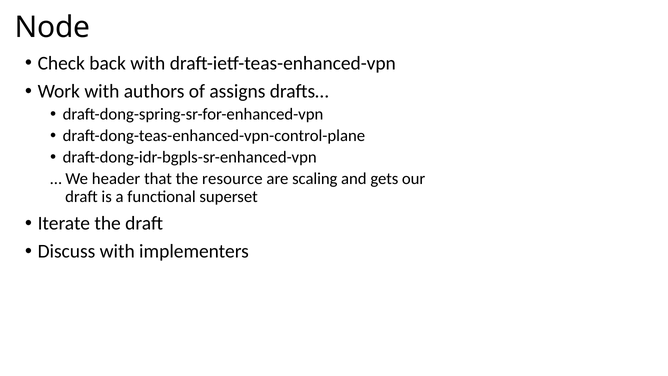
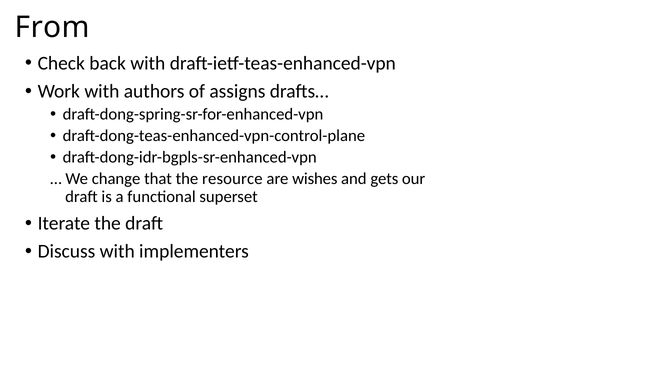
Node: Node -> From
header: header -> change
scaling: scaling -> wishes
